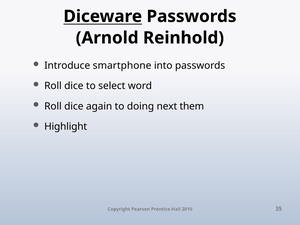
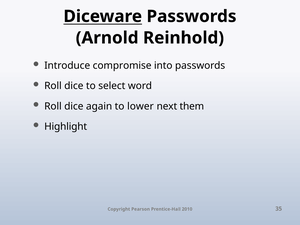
smartphone: smartphone -> compromise
doing: doing -> lower
